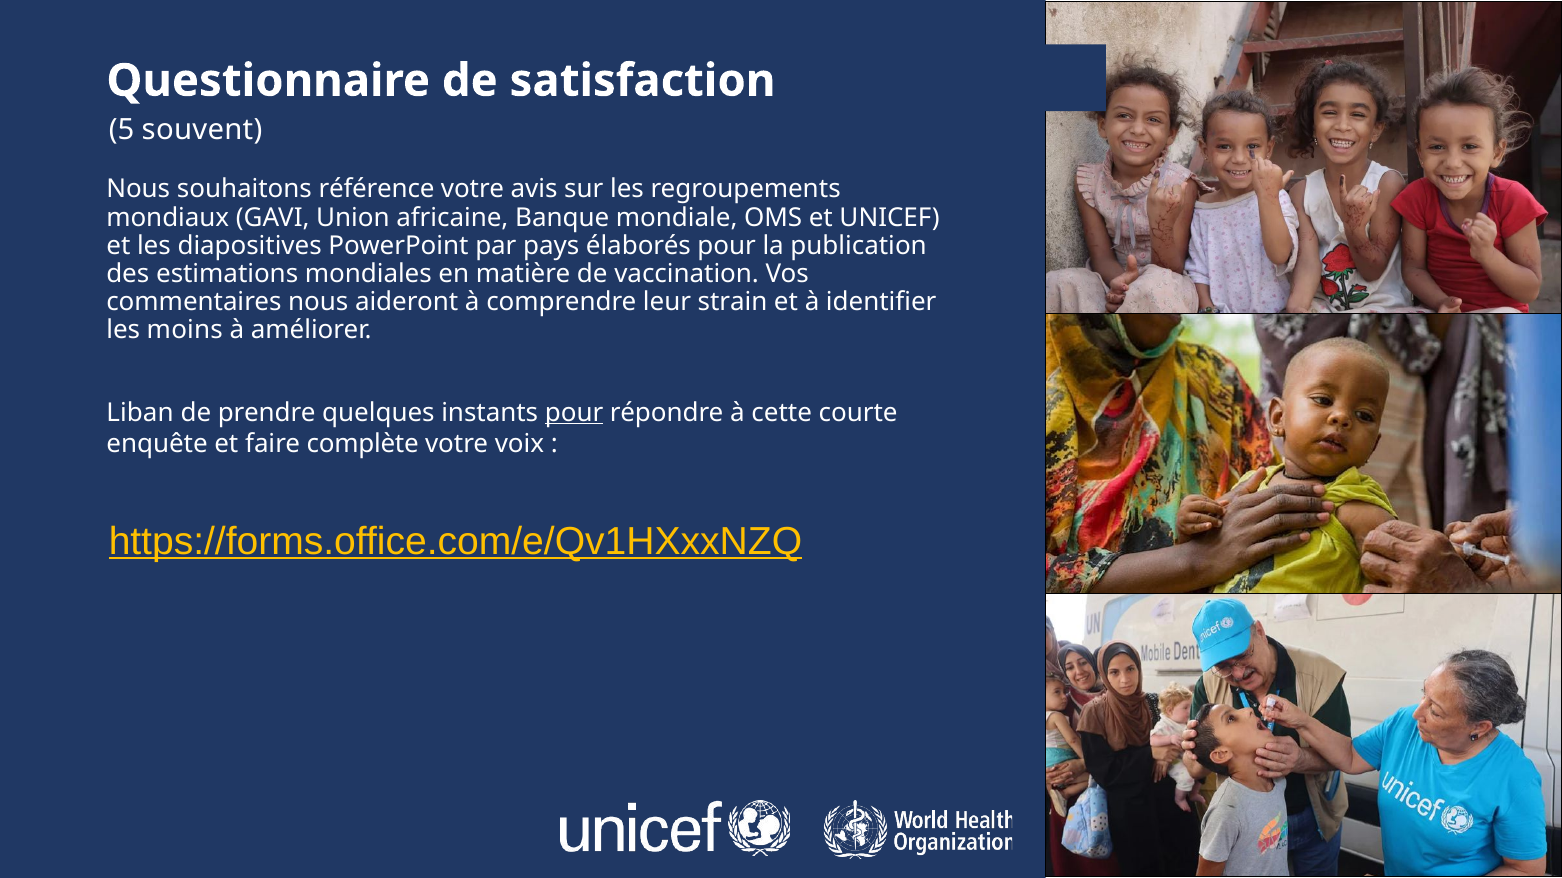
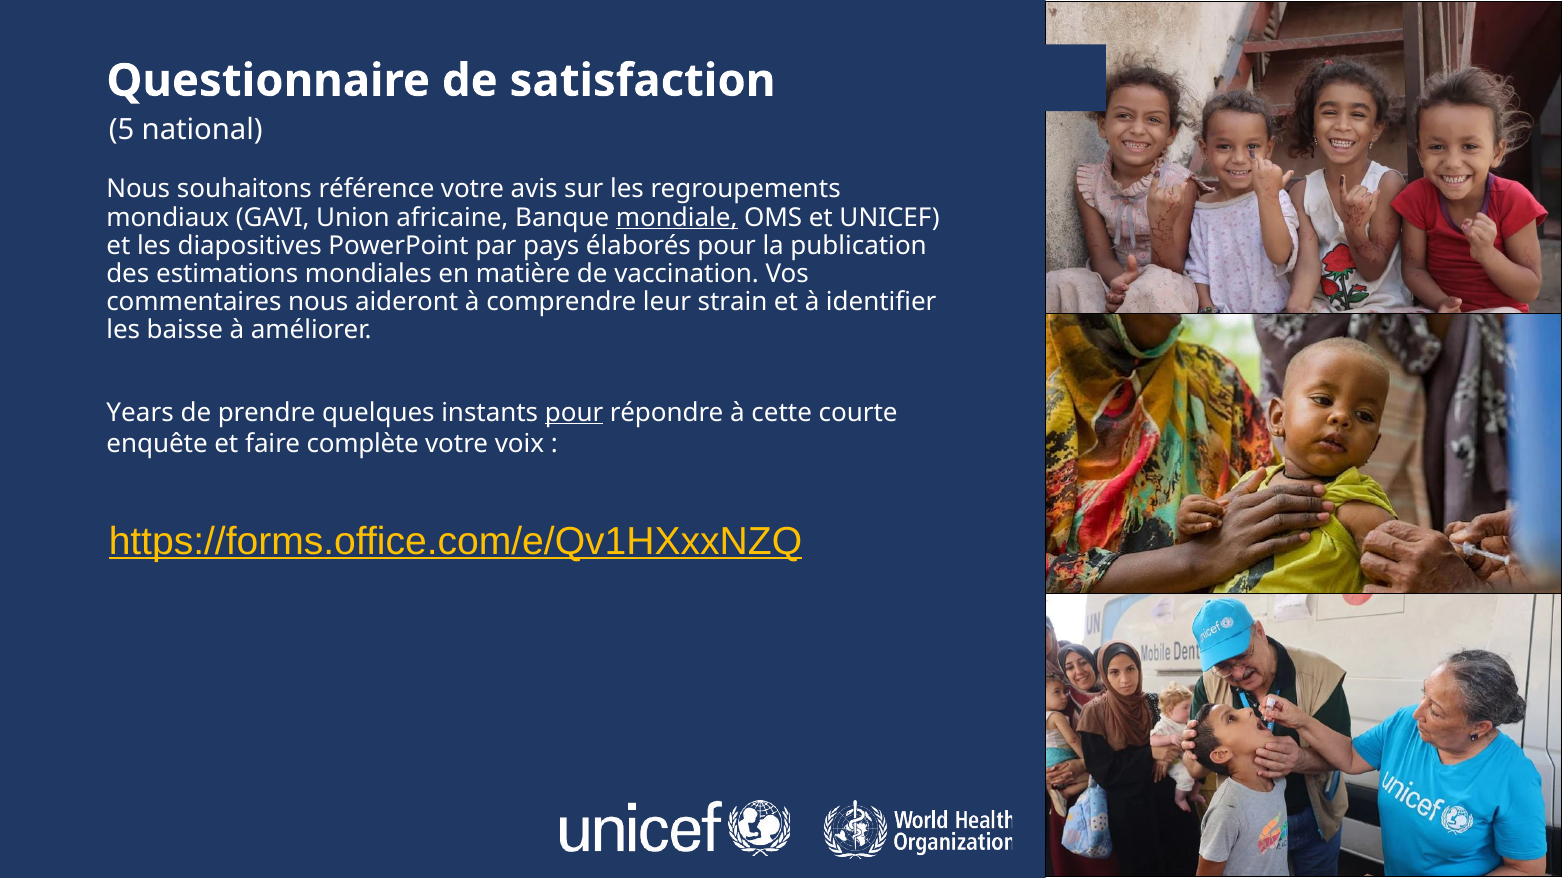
souvent: souvent -> national
mondiale underline: none -> present
moins: moins -> baisse
Liban: Liban -> Years
